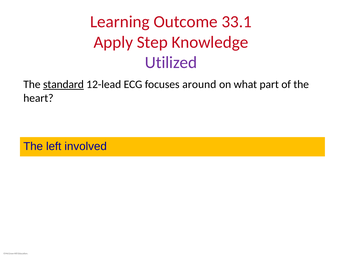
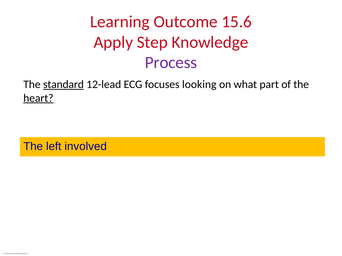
33.1: 33.1 -> 15.6
Utilized: Utilized -> Process
around: around -> looking
heart underline: none -> present
